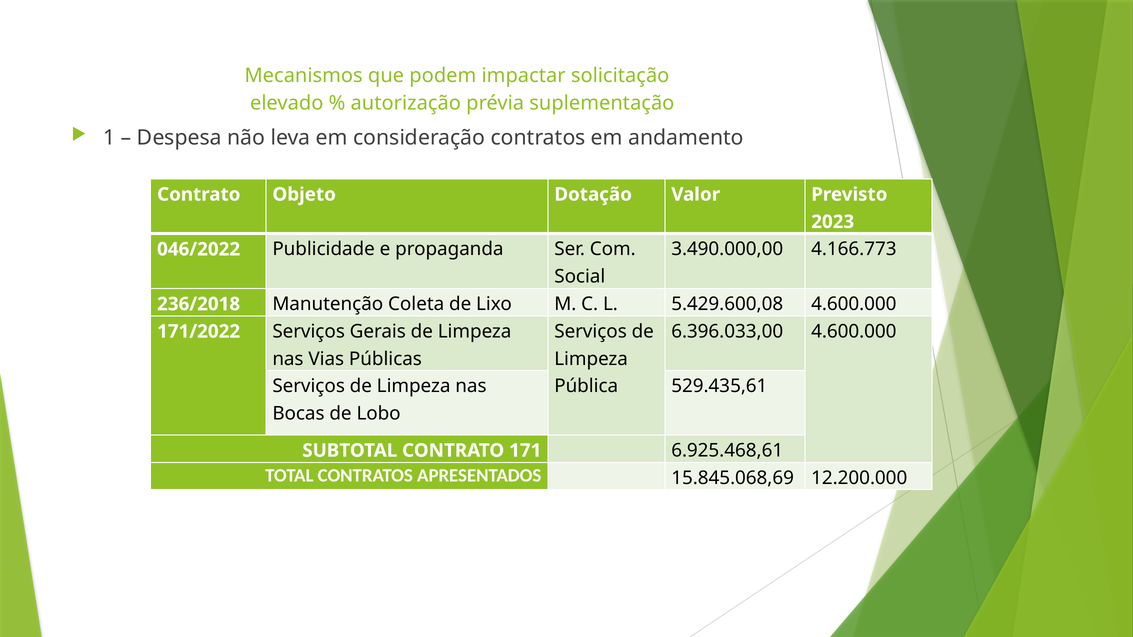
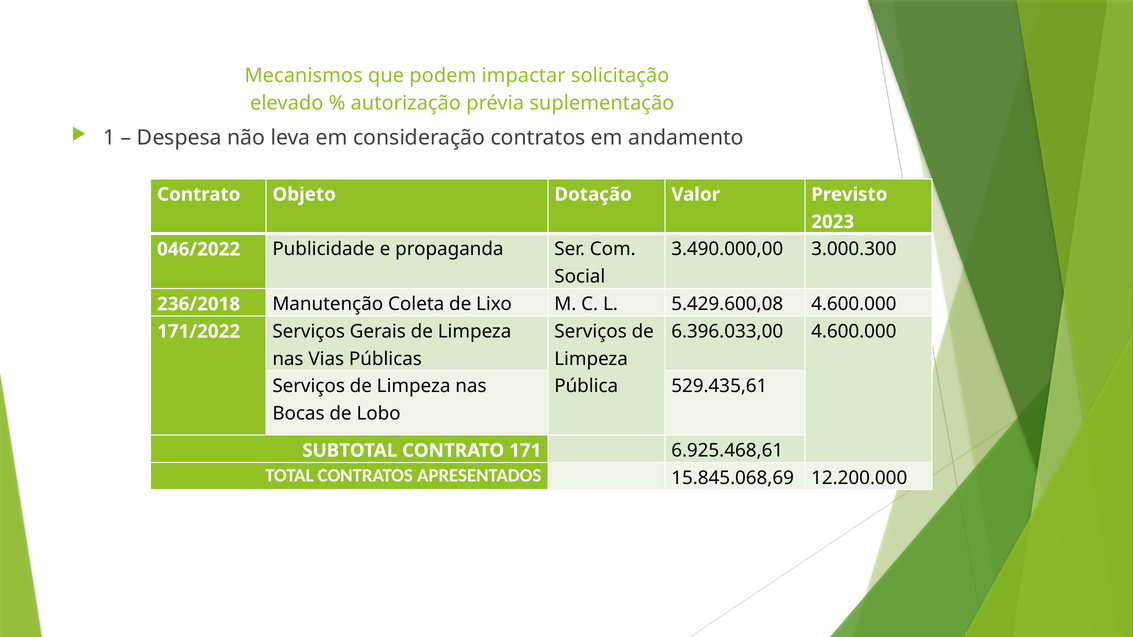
4.166.773: 4.166.773 -> 3.000.300
